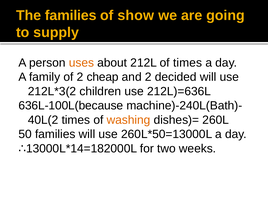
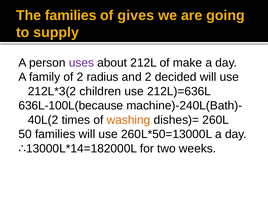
show: show -> gives
uses colour: orange -> purple
of times: times -> make
cheap: cheap -> radius
